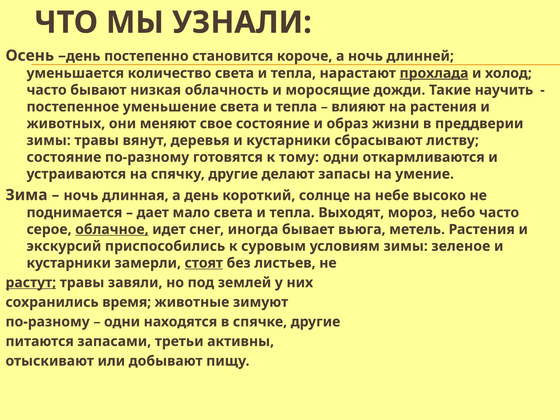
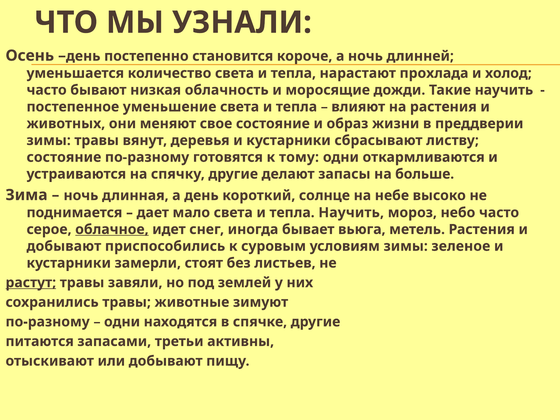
прохлада underline: present -> none
умение: умение -> больше
тепла Выходят: Выходят -> Научить
экскурсий at (64, 246): экскурсий -> добывают
стоят underline: present -> none
сохранились время: время -> травы
